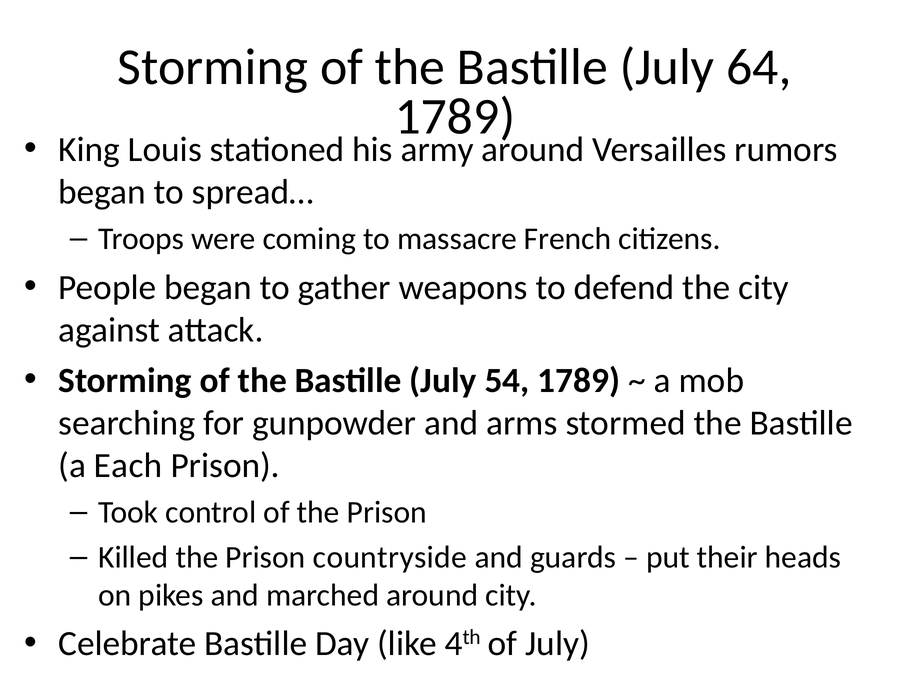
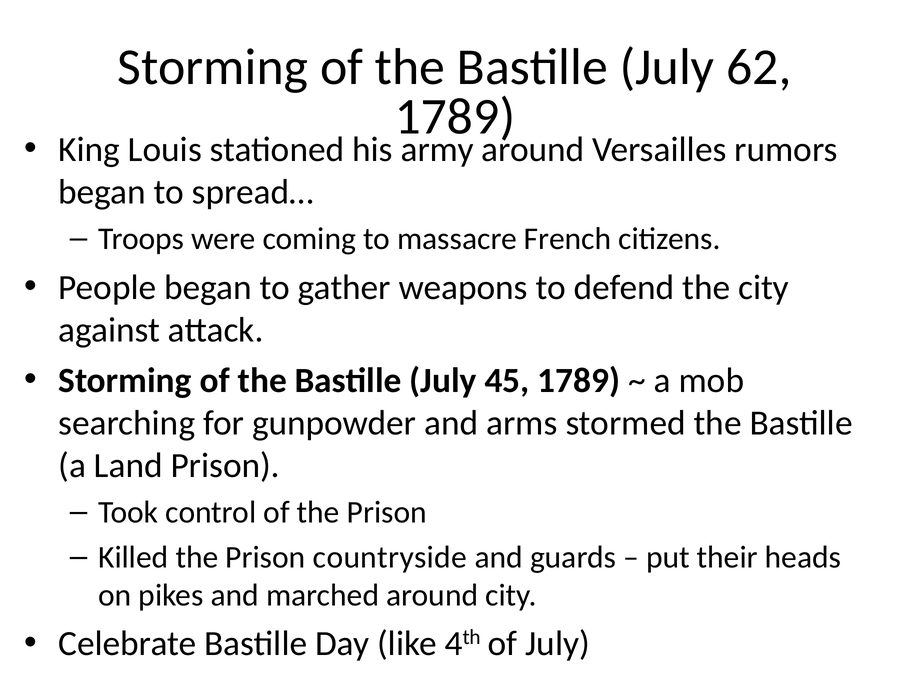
64: 64 -> 62
54: 54 -> 45
Each: Each -> Land
